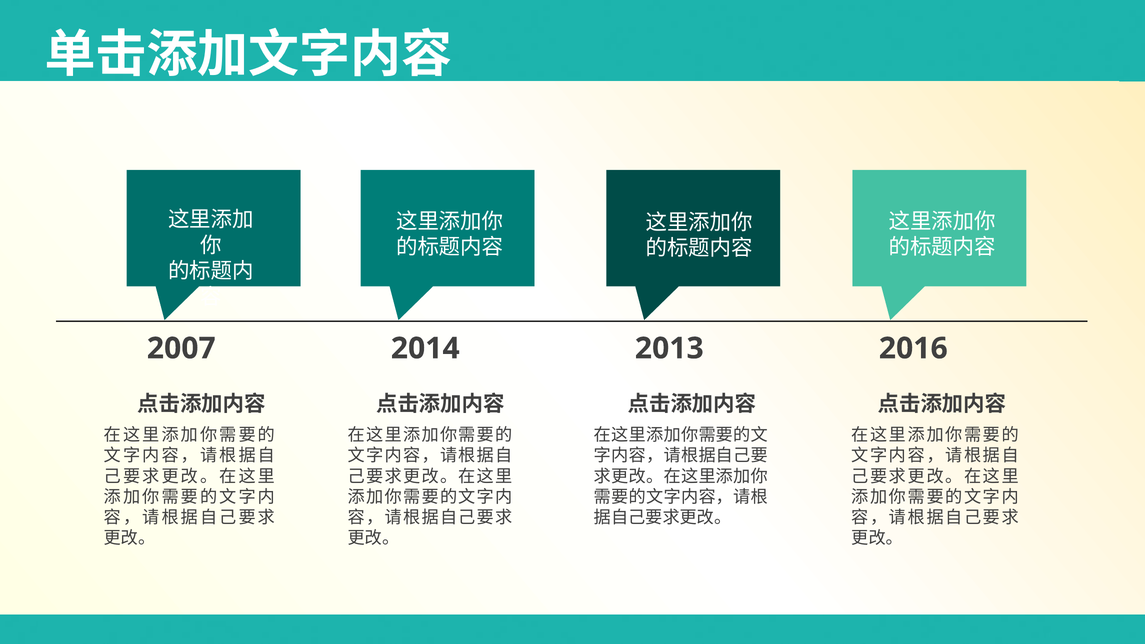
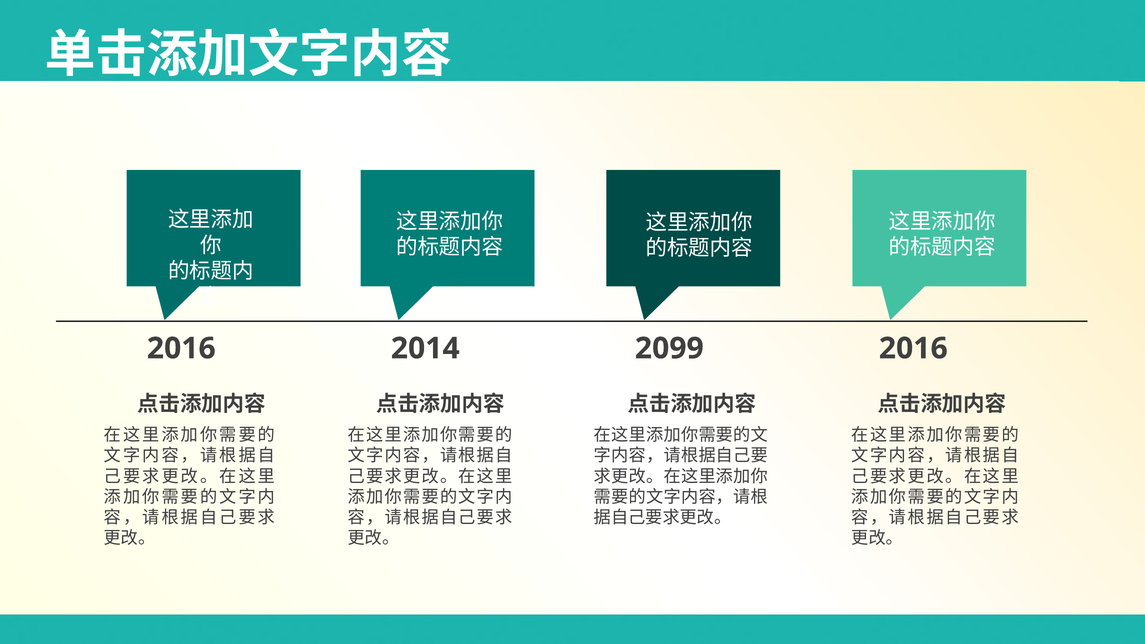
2007 at (181, 348): 2007 -> 2016
2013: 2013 -> 2099
